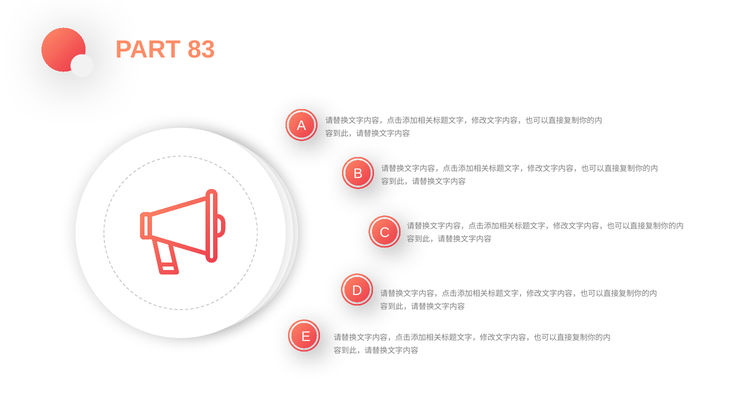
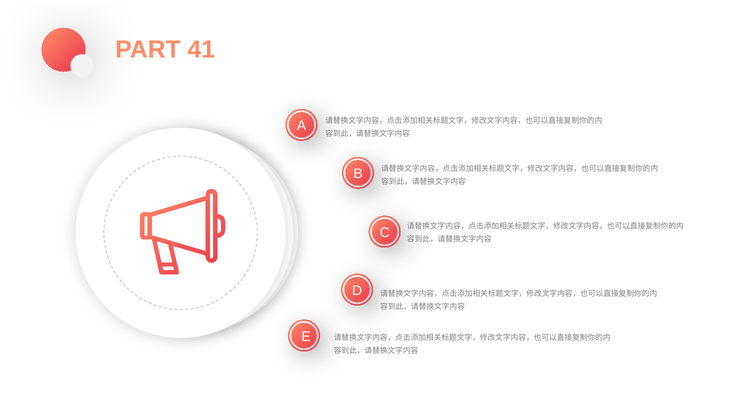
83: 83 -> 41
